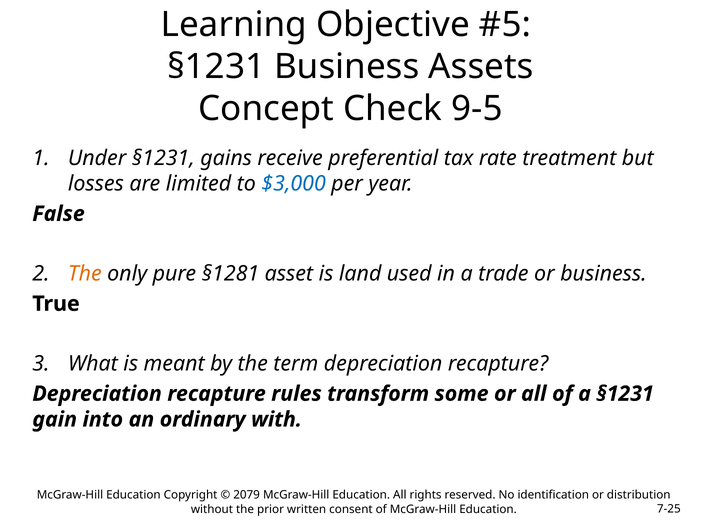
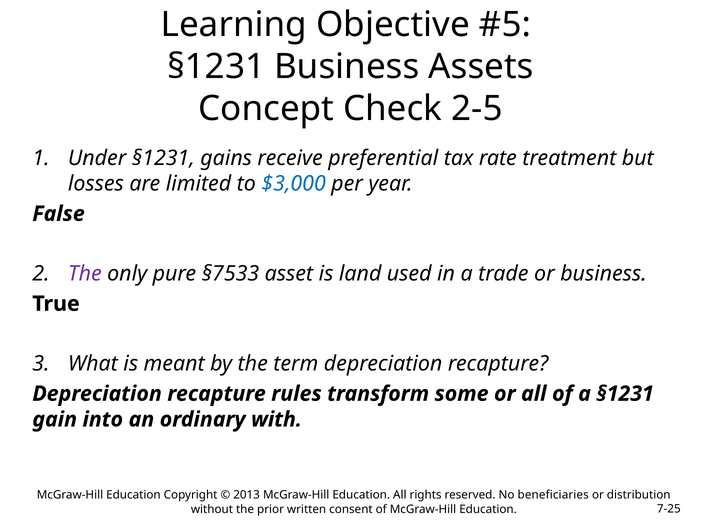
9-5: 9-5 -> 2-5
The at (85, 274) colour: orange -> purple
§1281: §1281 -> §7533
2079: 2079 -> 2013
identification: identification -> beneficiaries
